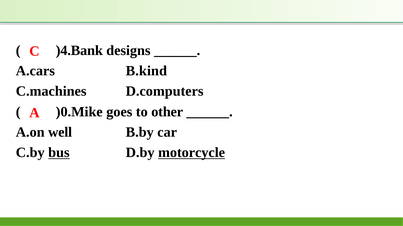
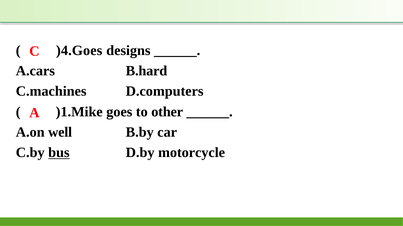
)4.Bank: )4.Bank -> )4.Goes
B.kind: B.kind -> B.hard
)0.Mike: )0.Mike -> )1.Mike
motorcycle underline: present -> none
